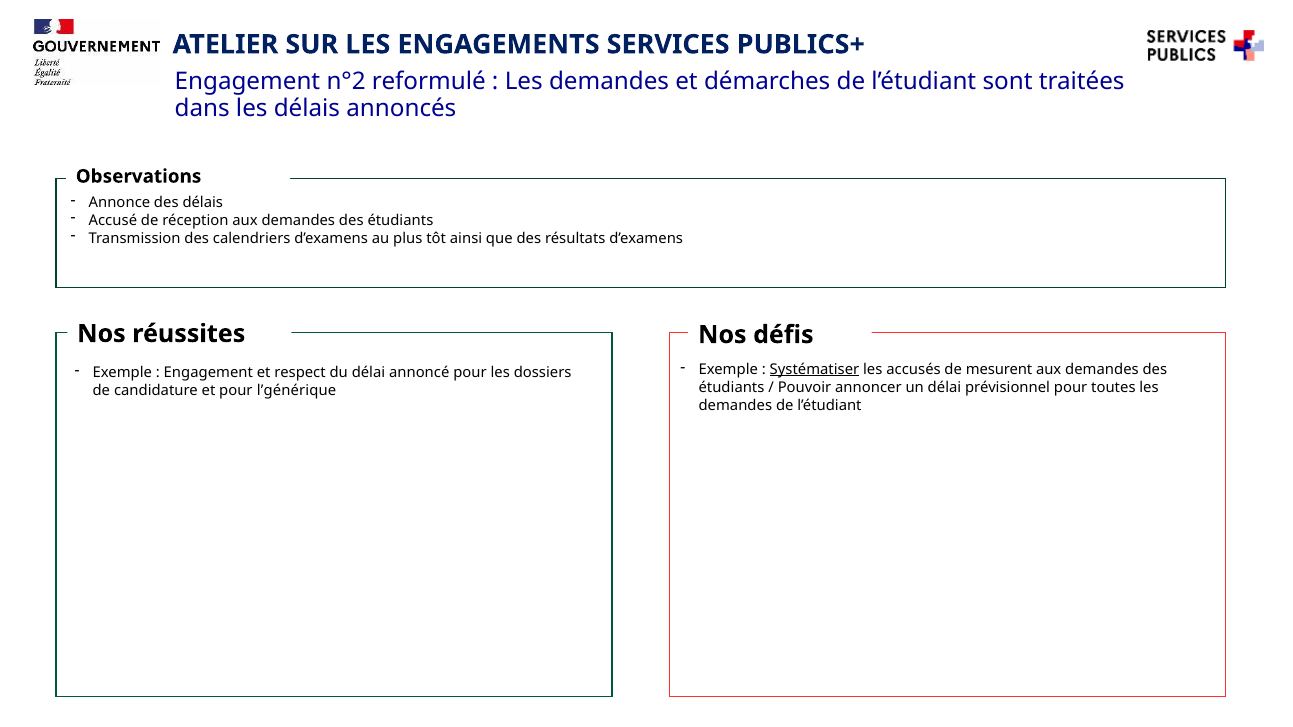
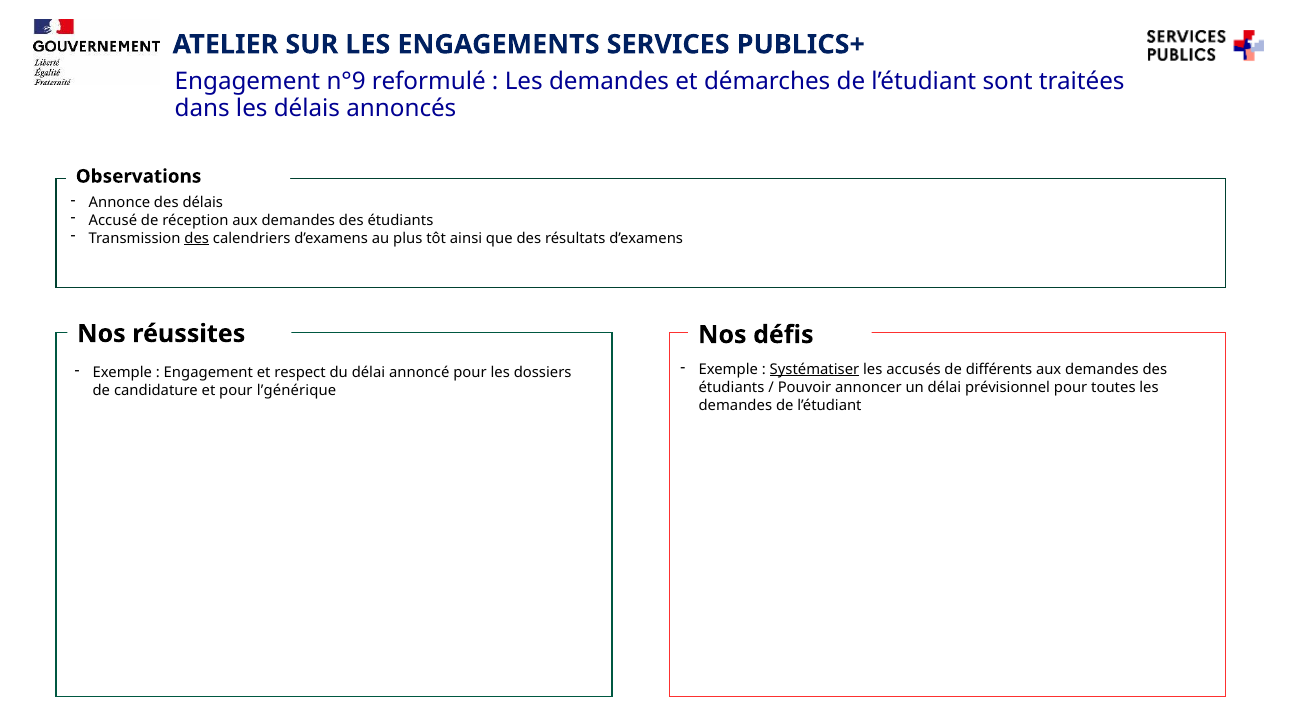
n°2: n°2 -> n°9
des at (197, 238) underline: none -> present
mesurent: mesurent -> différents
